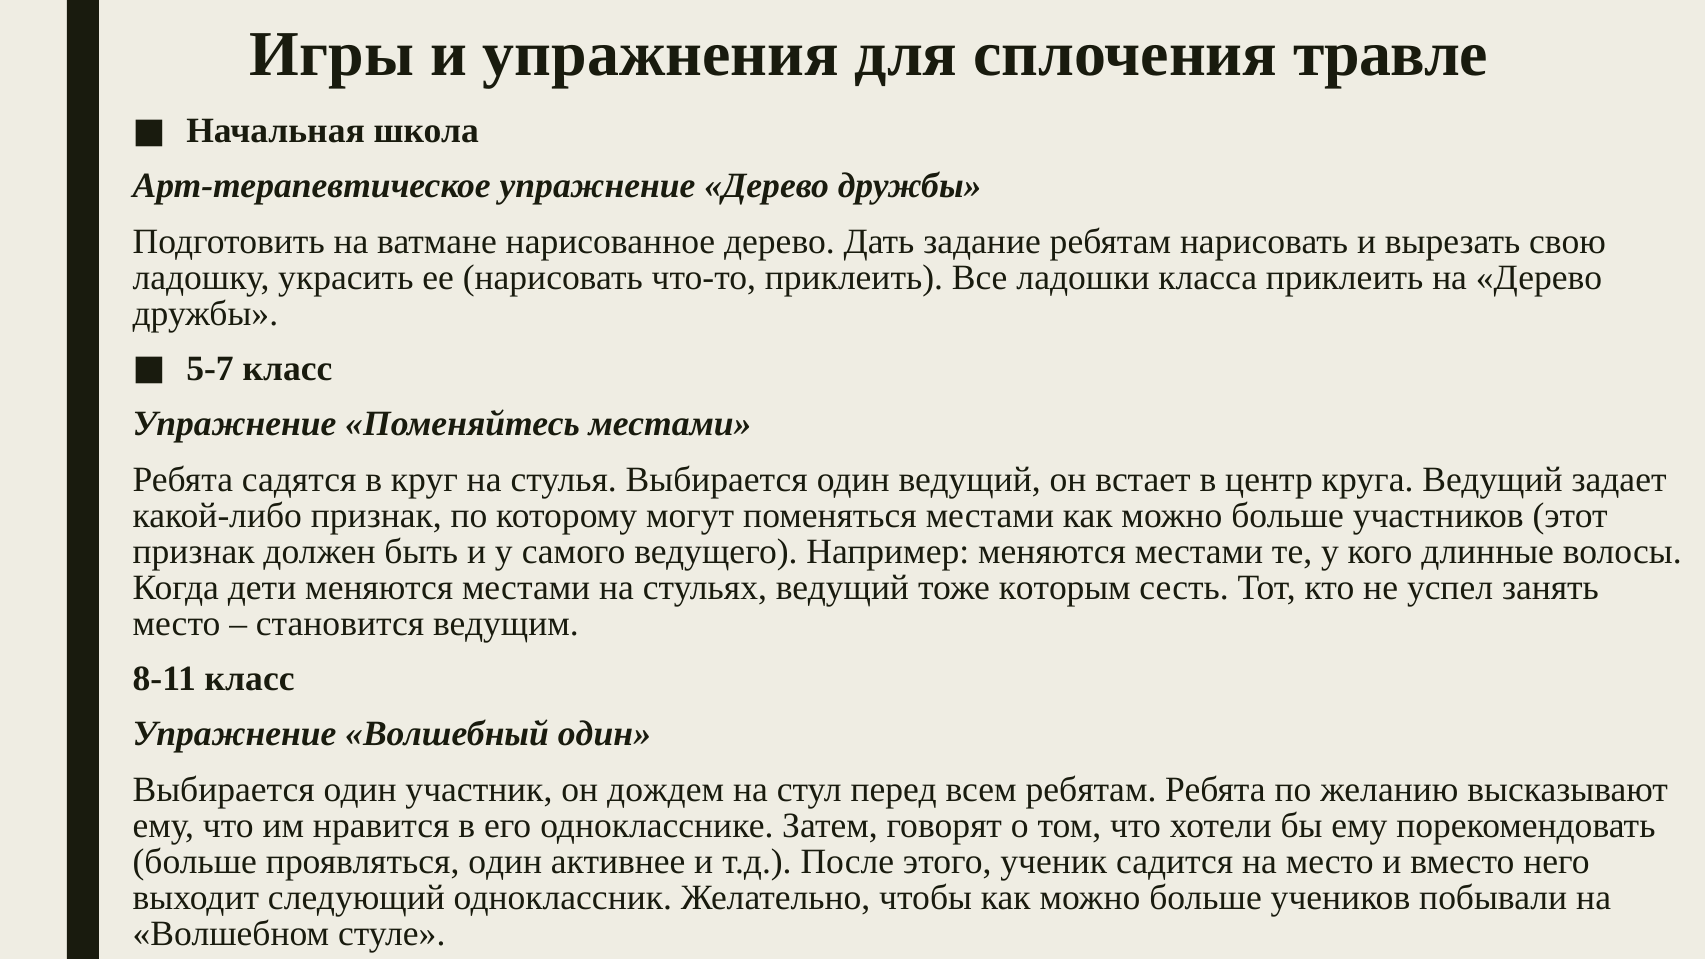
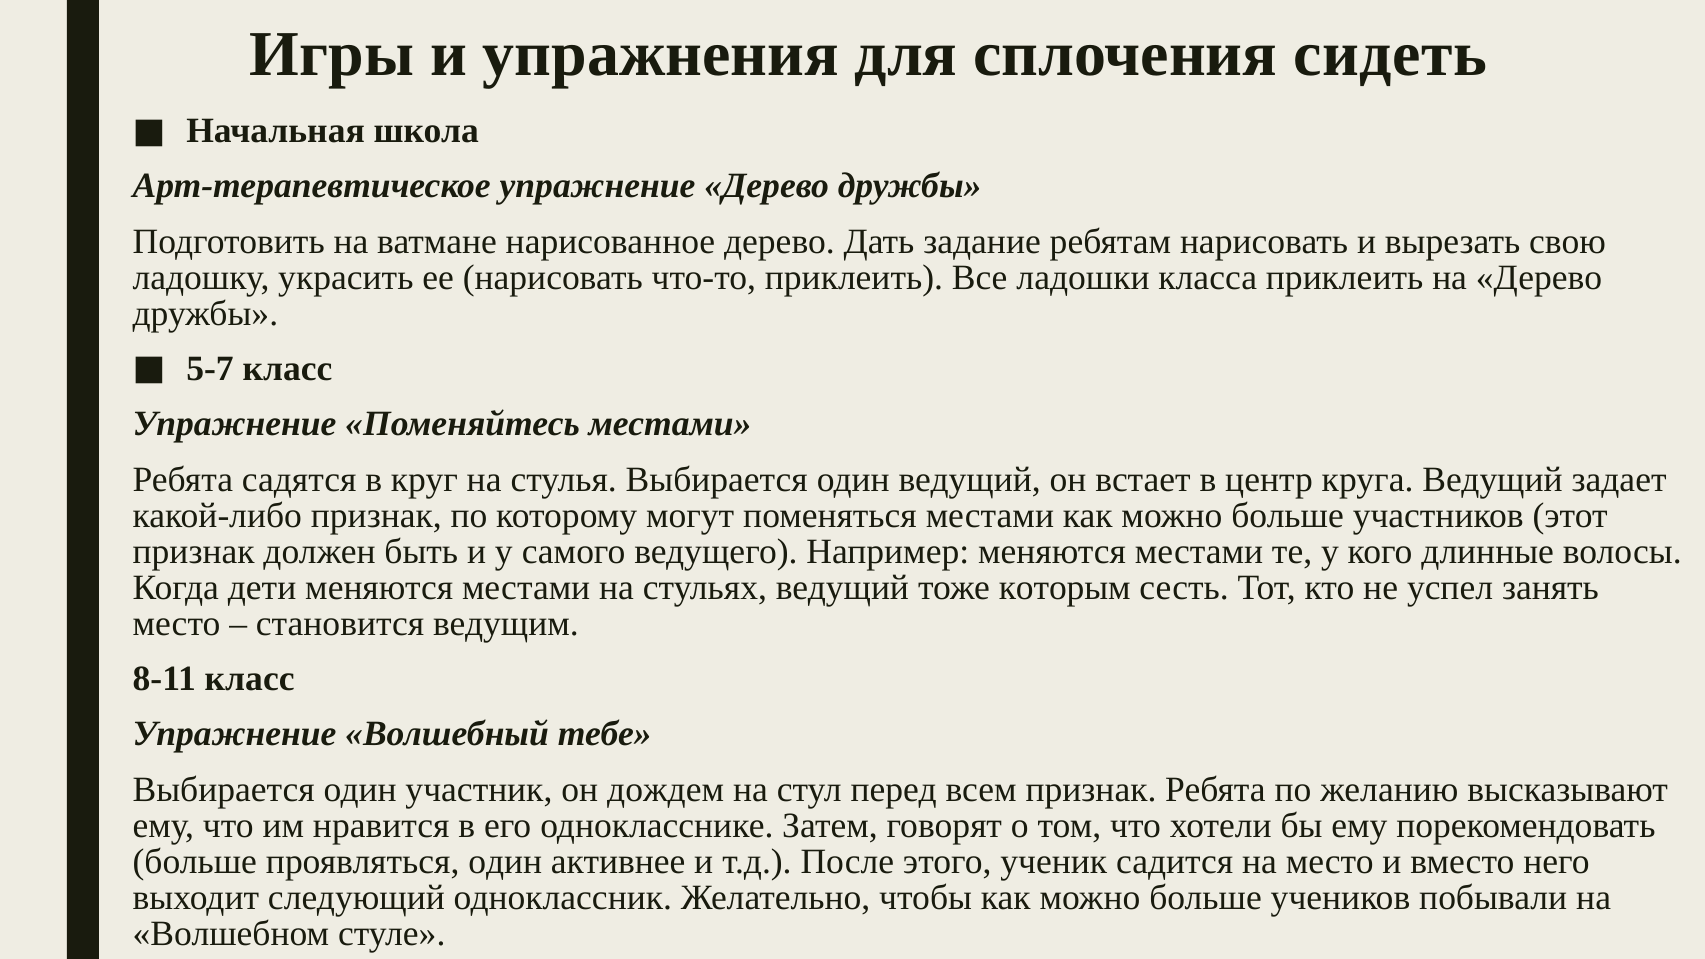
травле: травле -> сидеть
Волшебный один: один -> тебе
всем ребятам: ребятам -> признак
